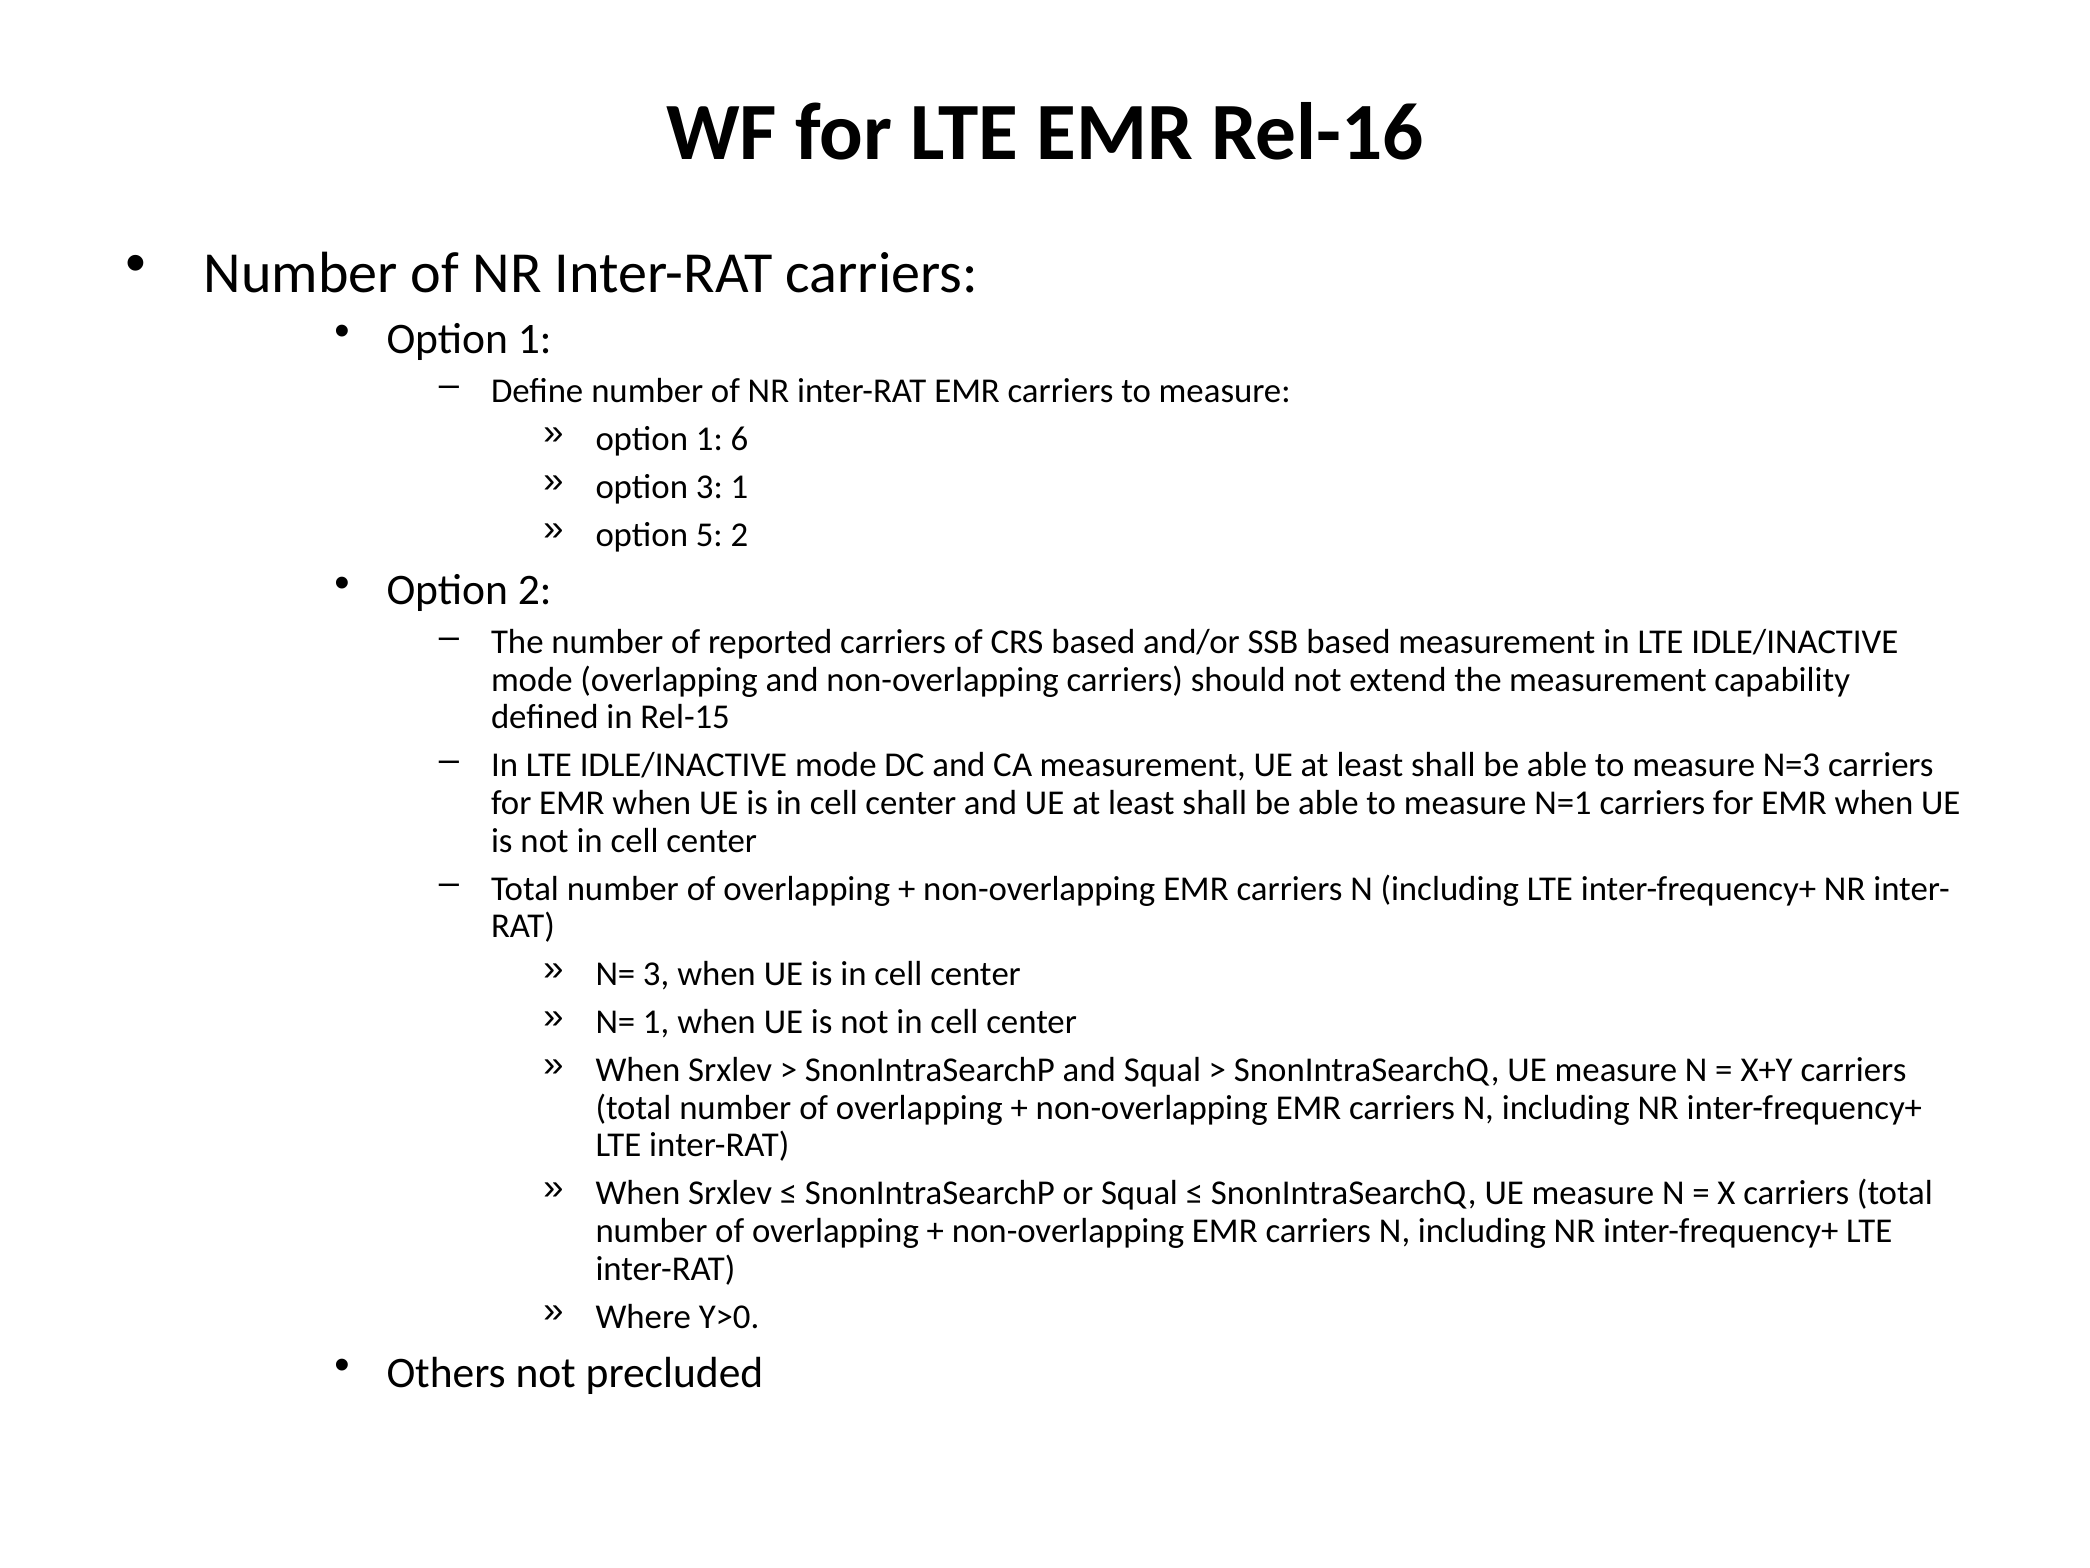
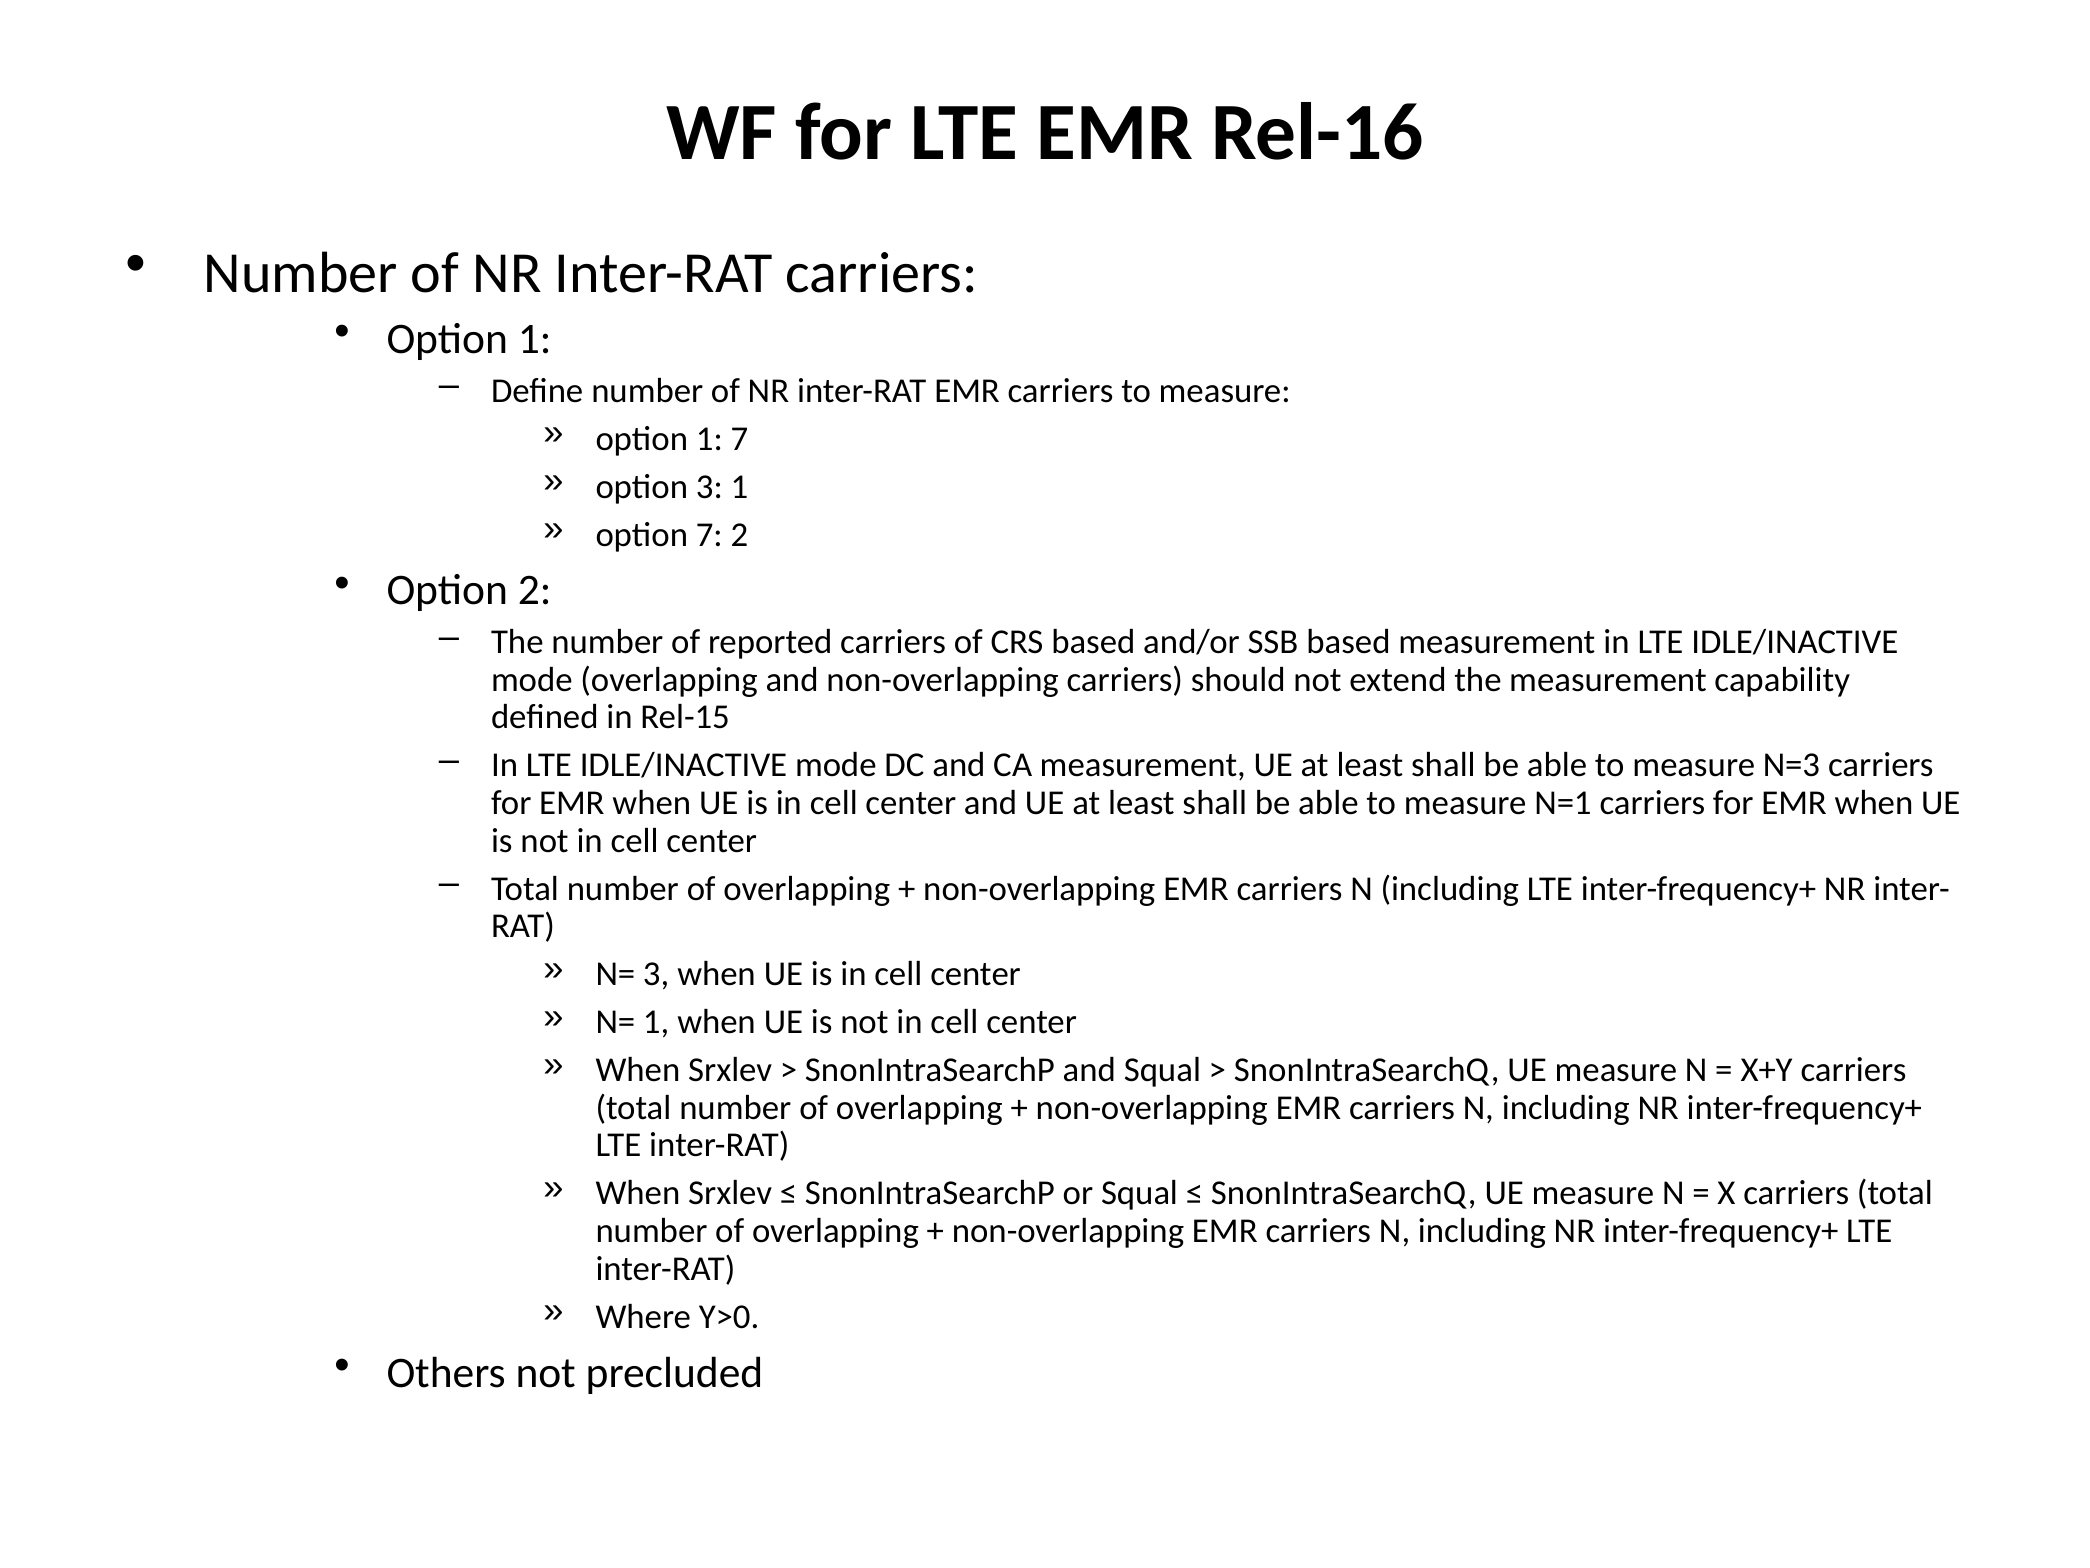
1 6: 6 -> 7
option 5: 5 -> 7
